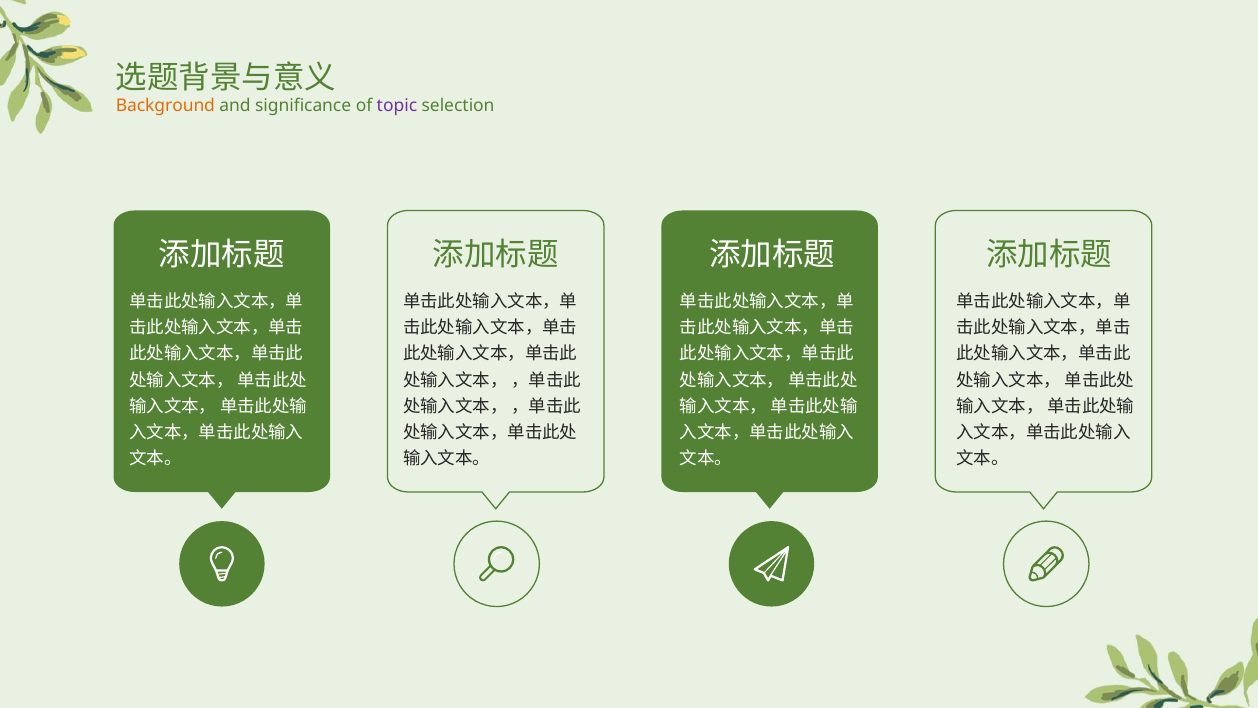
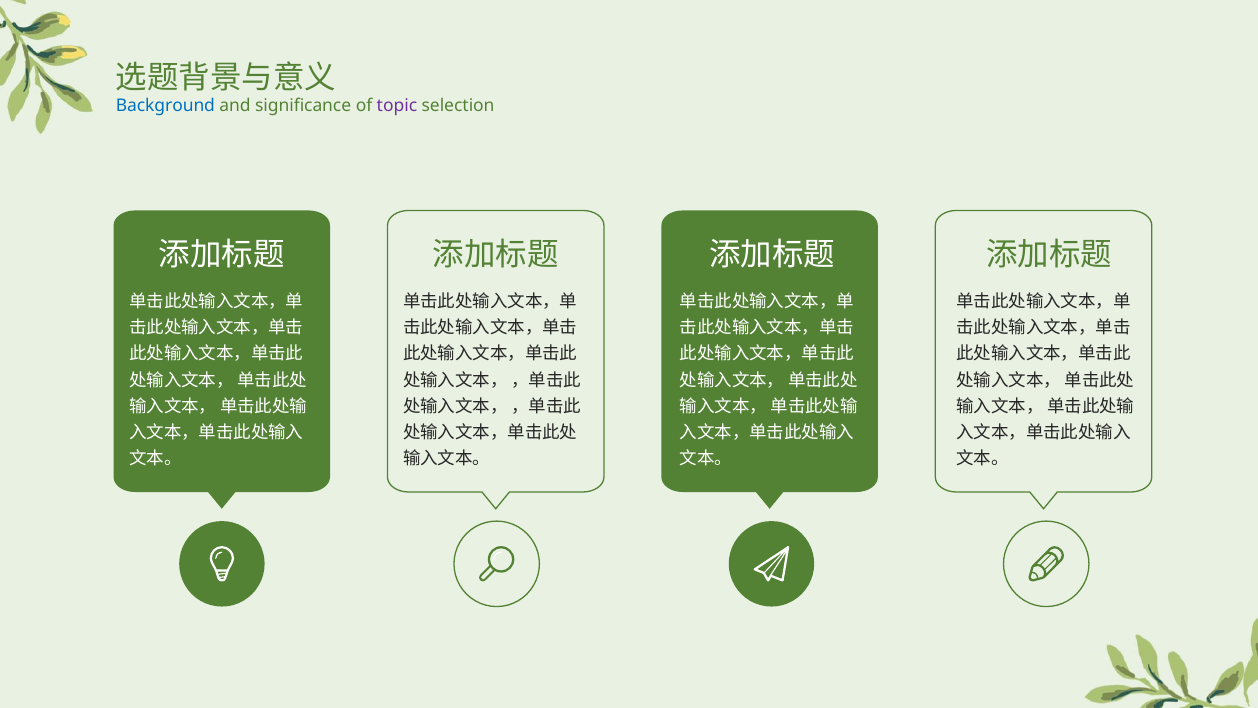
Background colour: orange -> blue
